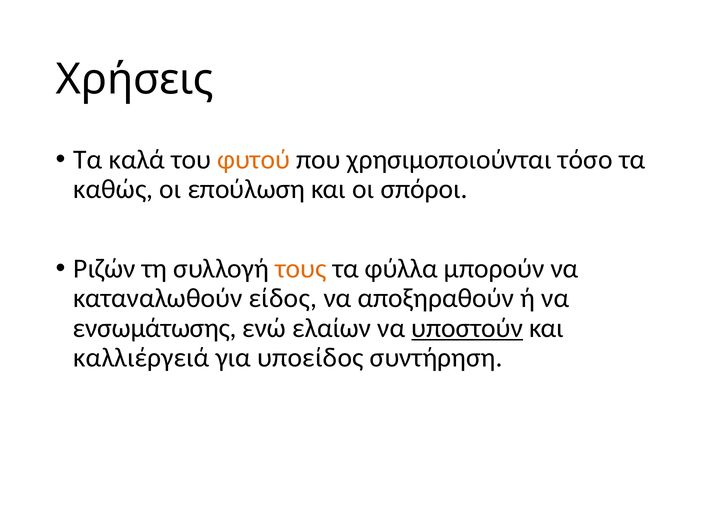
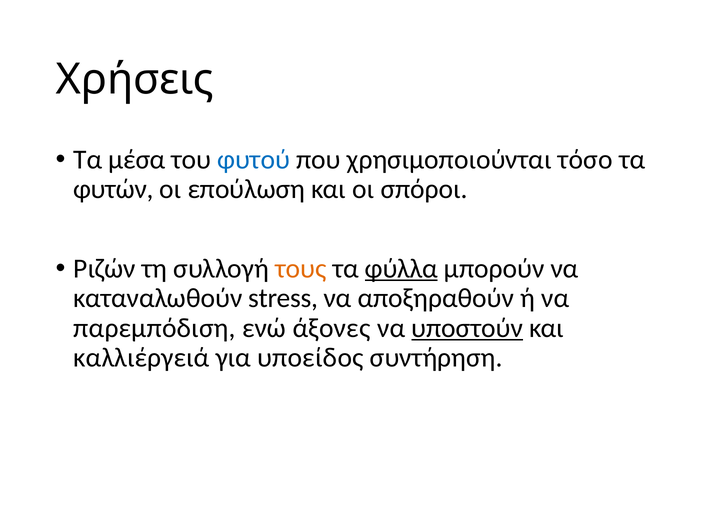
καλά: καλά -> μέσα
φυτού colour: orange -> blue
καθώς: καθώς -> φυτών
φύλλα underline: none -> present
είδος: είδος -> stress
ενσωμάτωσης: ενσωμάτωσης -> παρεμπόδιση
ελαίων: ελαίων -> άξονες
